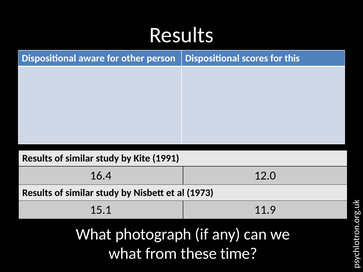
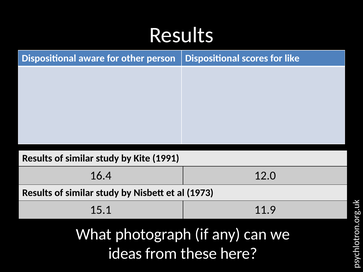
this: this -> like
what at (125, 254): what -> ideas
time: time -> here
